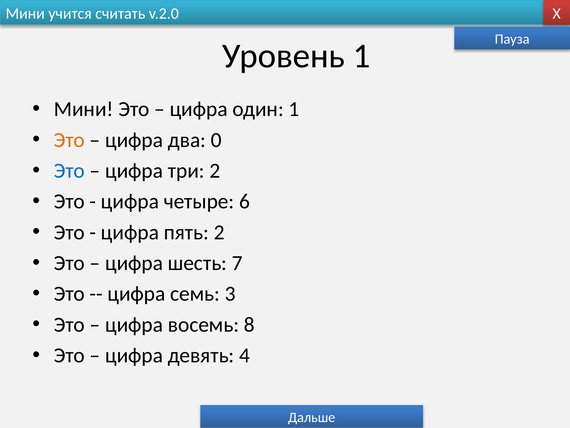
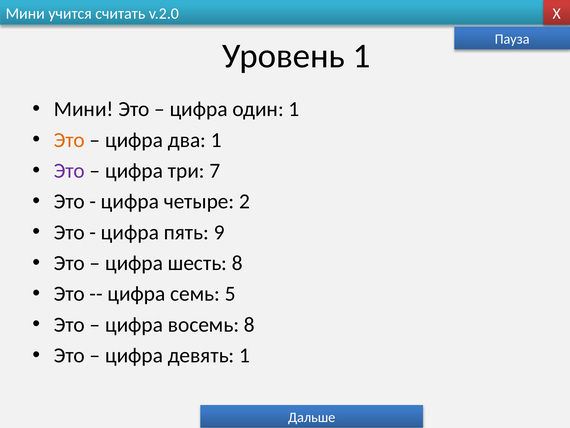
два 0: 0 -> 1
Это at (69, 171) colour: blue -> purple
три 2: 2 -> 7
6: 6 -> 2
пять 2: 2 -> 9
шесть 7: 7 -> 8
3: 3 -> 5
девять 4: 4 -> 1
